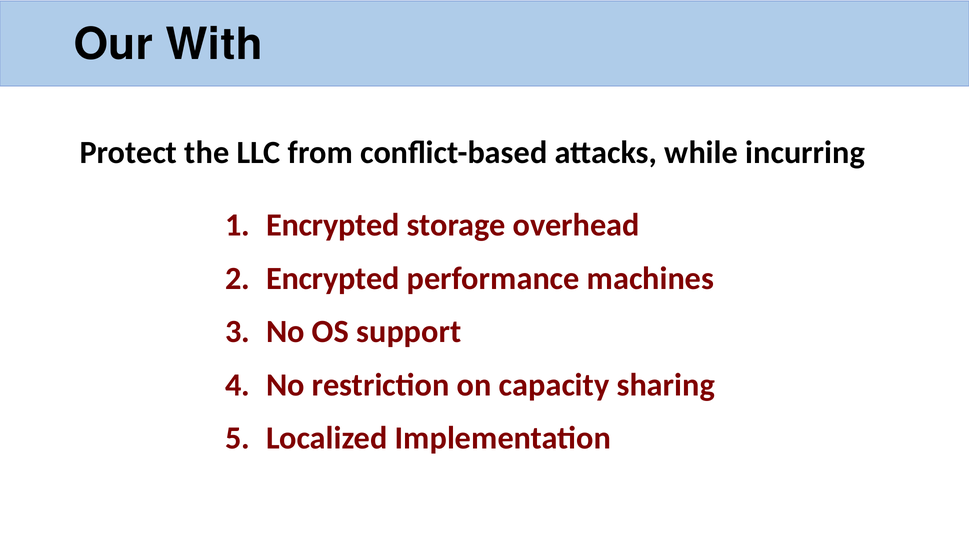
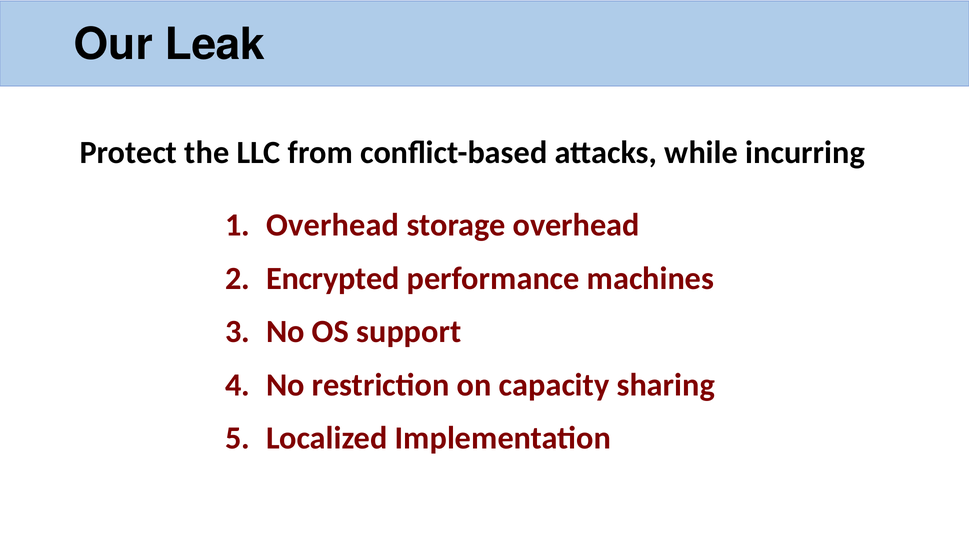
With: With -> Leak
Encrypted at (333, 225): Encrypted -> Overhead
